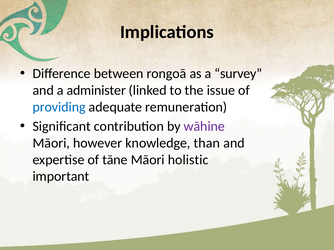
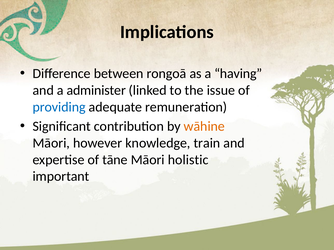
survey: survey -> having
wāhine colour: purple -> orange
than: than -> train
